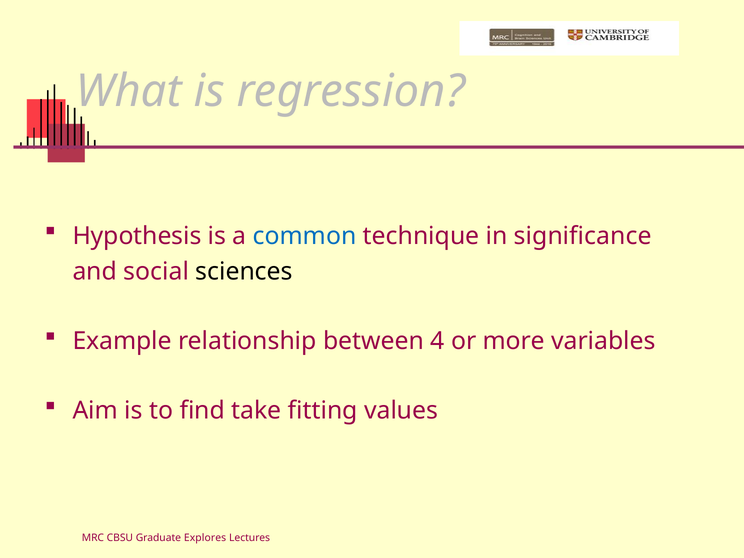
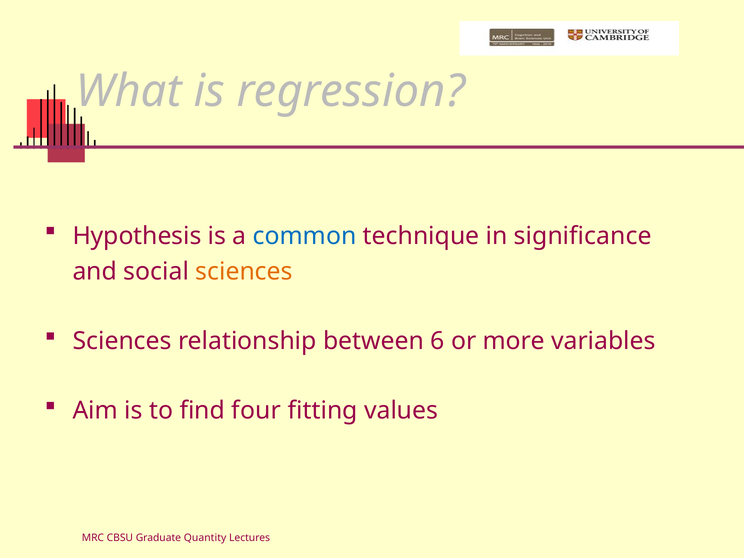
sciences at (244, 272) colour: black -> orange
Example at (122, 341): Example -> Sciences
4: 4 -> 6
take: take -> four
Explores: Explores -> Quantity
